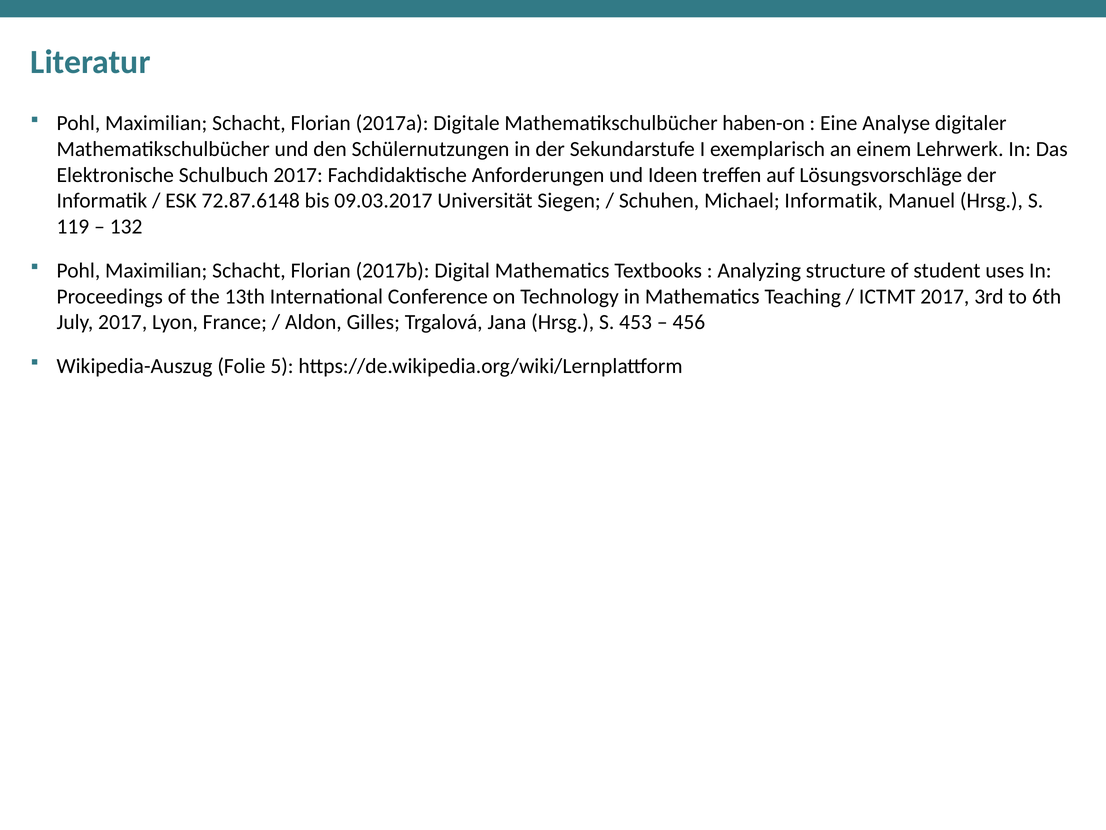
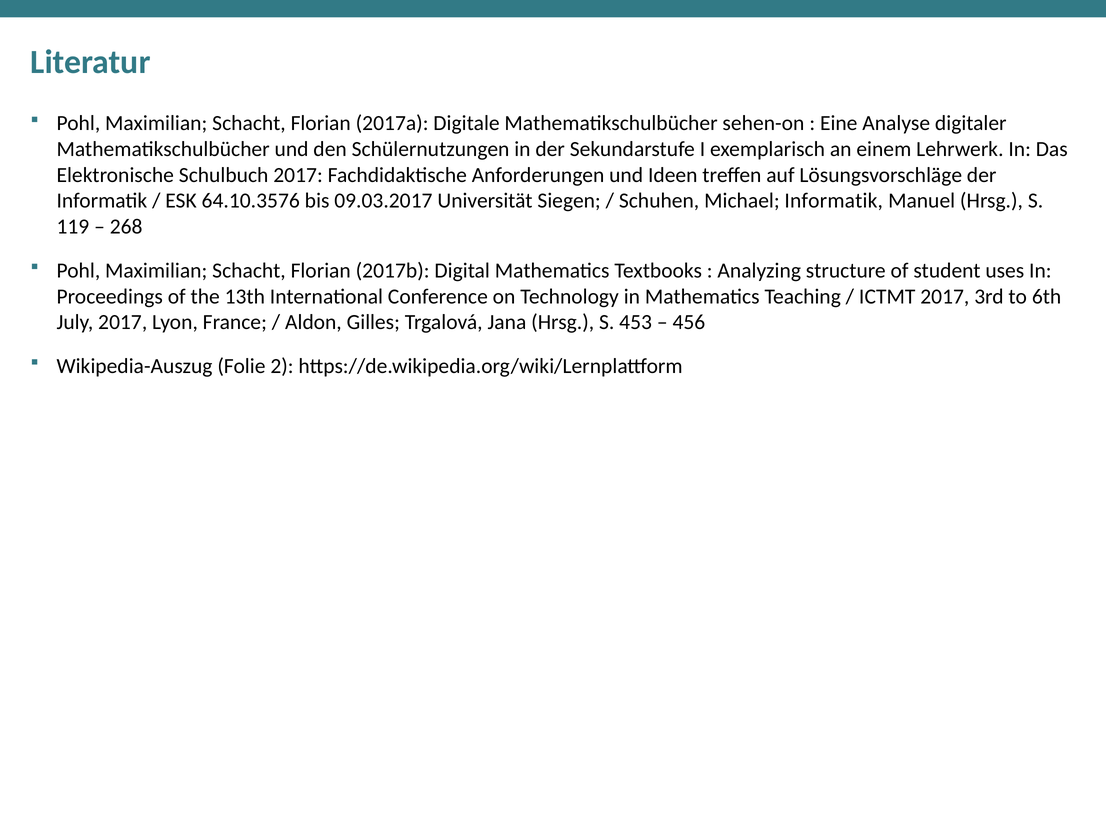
haben-on: haben-on -> sehen-on
72.87.6148: 72.87.6148 -> 64.10.3576
132: 132 -> 268
5: 5 -> 2
